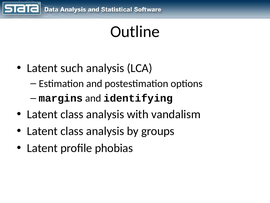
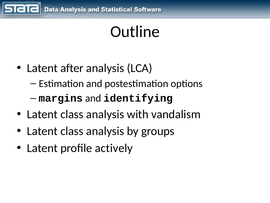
such: such -> after
phobias: phobias -> actively
